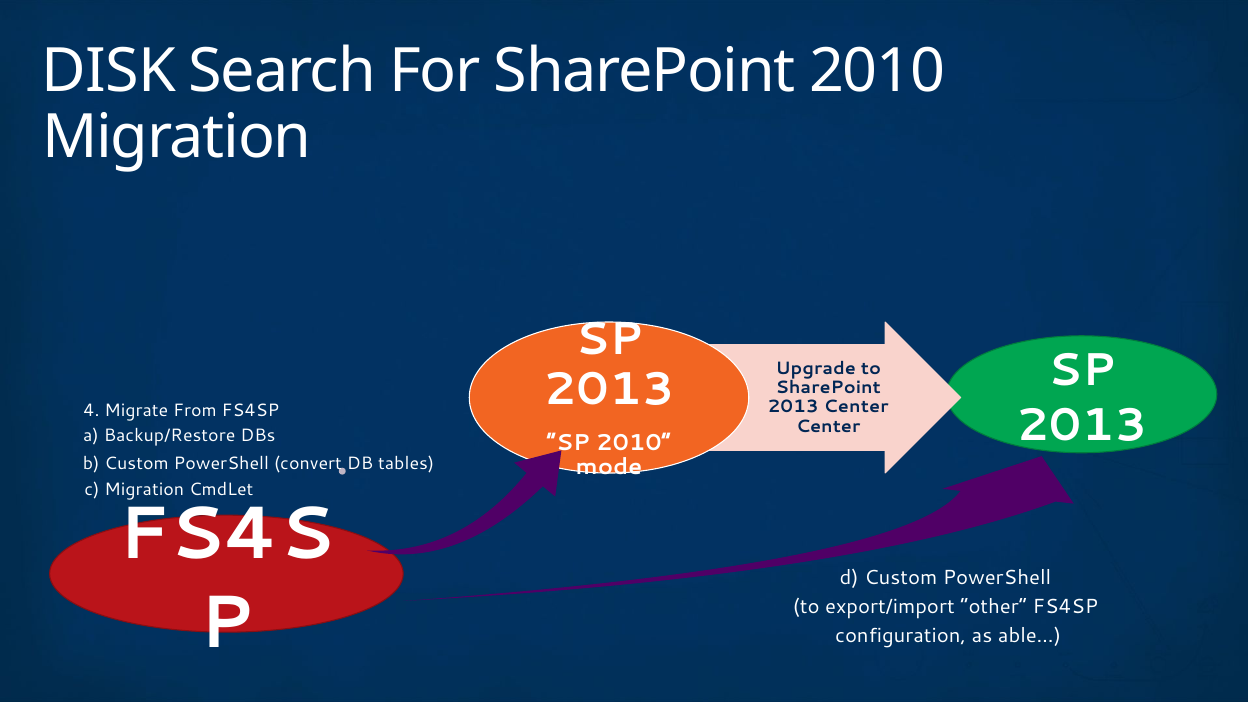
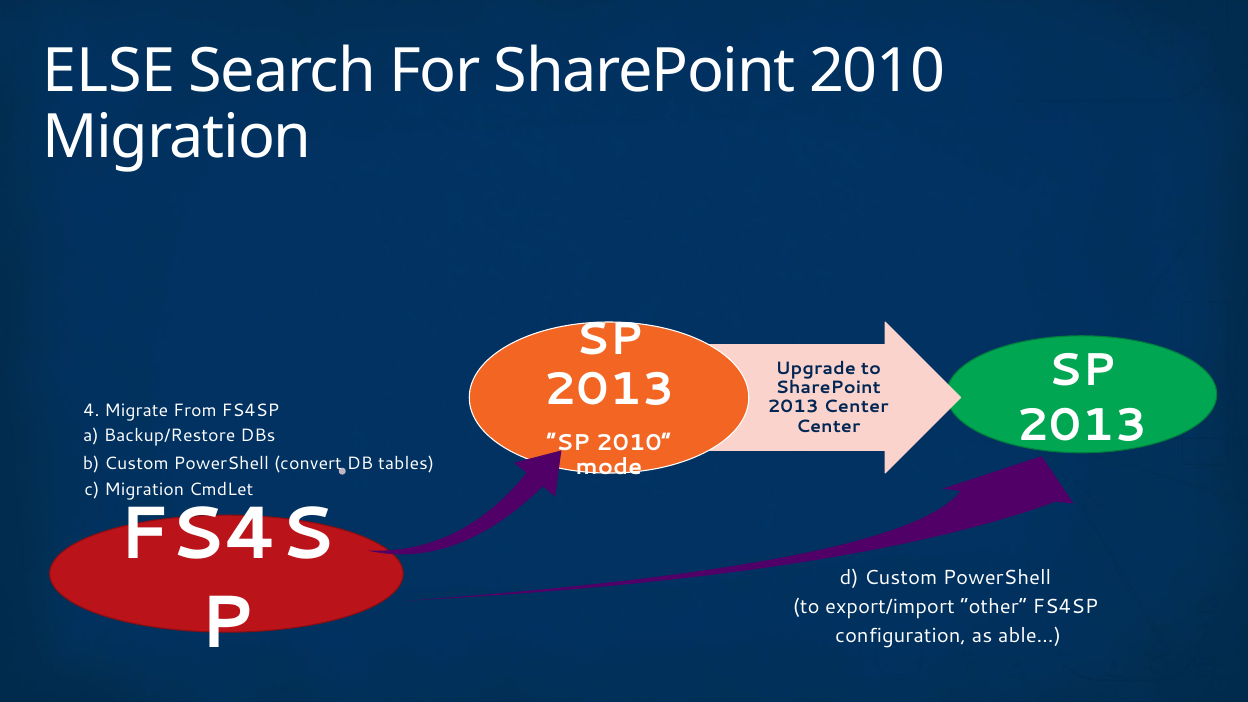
DISK: DISK -> ELSE
